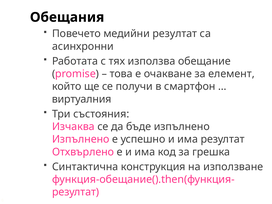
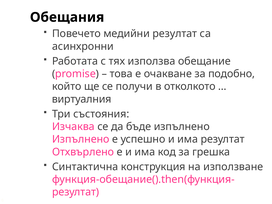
елемент: елемент -> подобно
смартфон: смартфон -> отколкото
